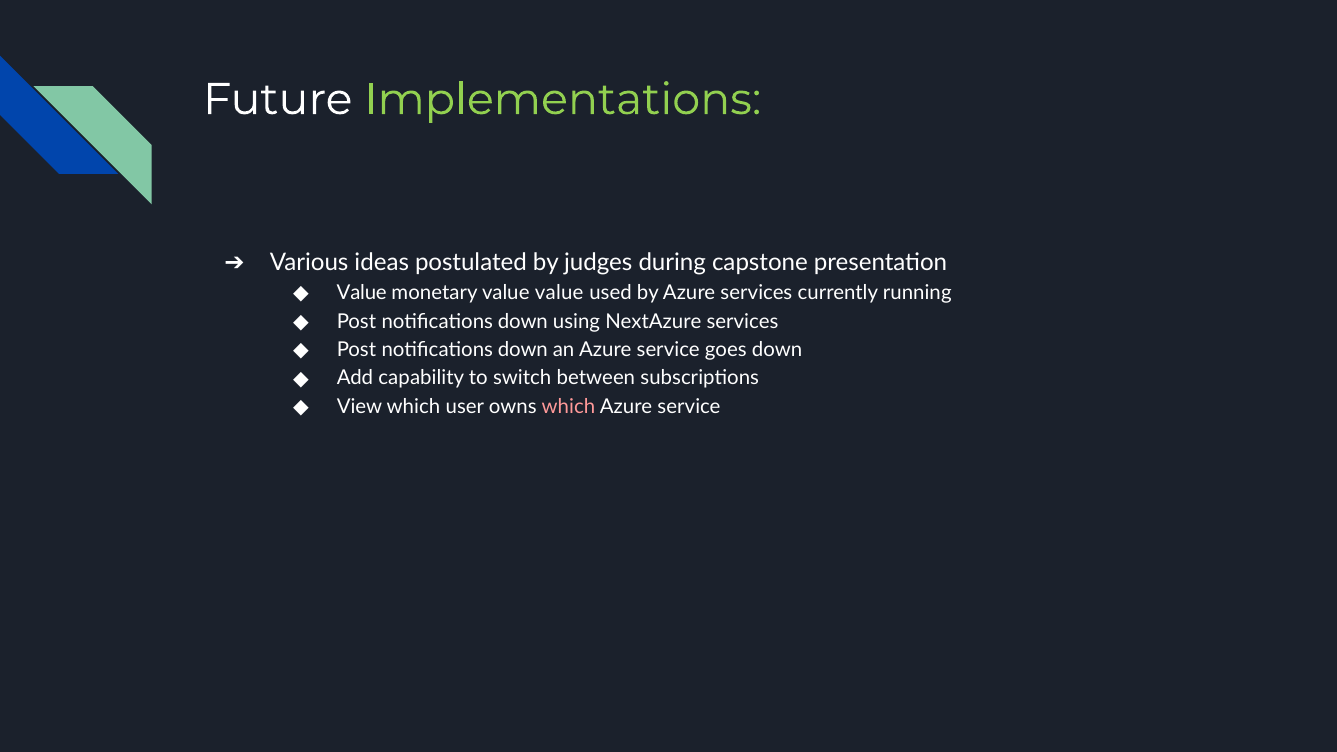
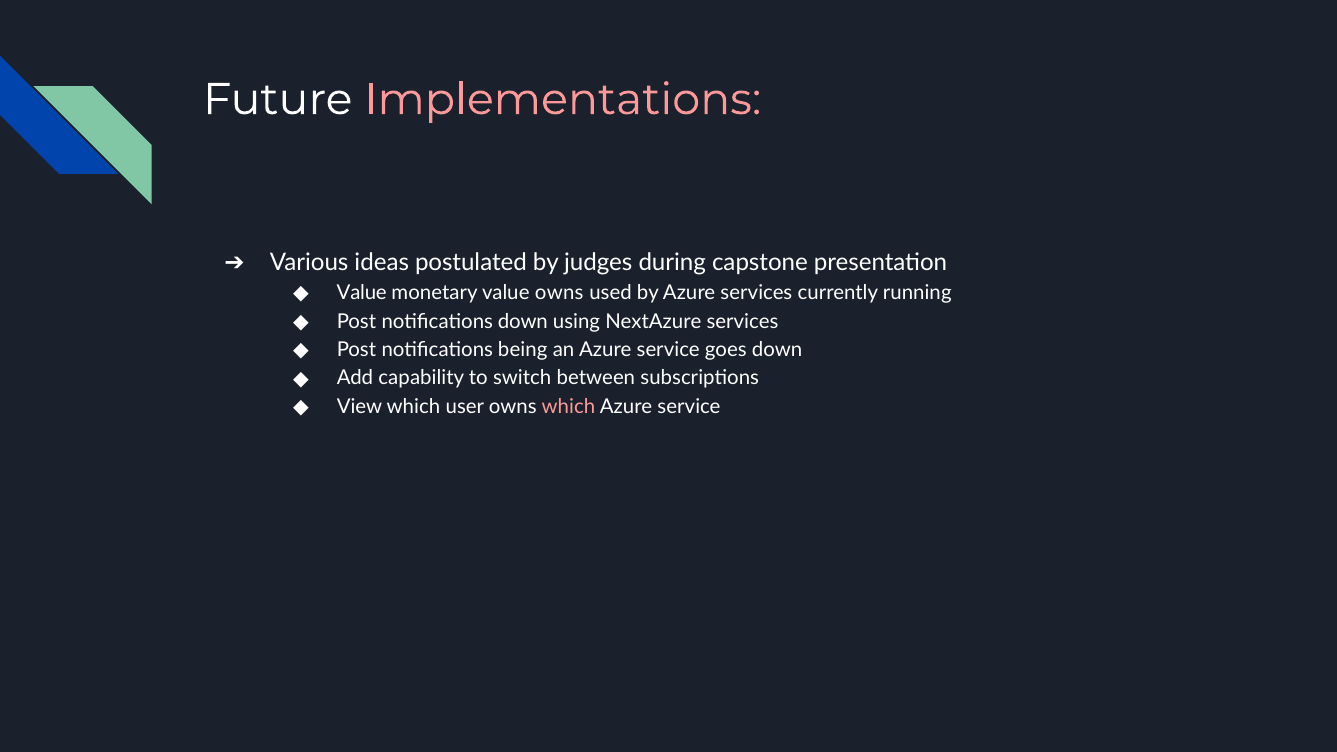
Implementations colour: light green -> pink
value value: value -> owns
down at (523, 350): down -> being
